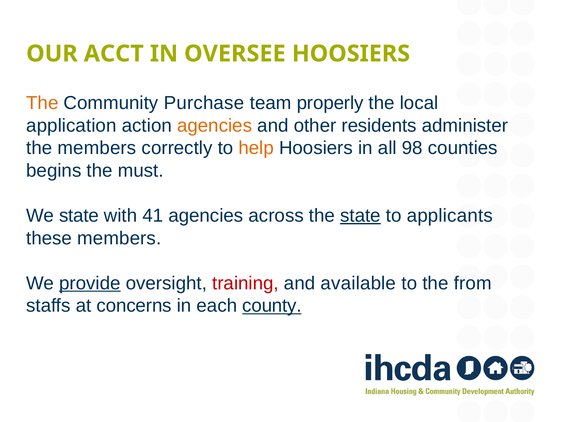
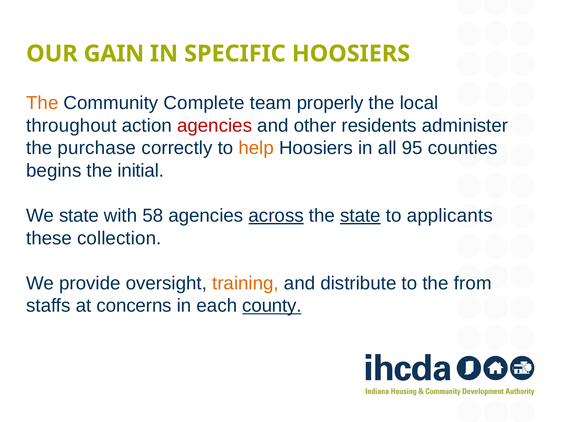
ACCT: ACCT -> GAIN
OVERSEE: OVERSEE -> SPECIFIC
Purchase: Purchase -> Complete
application: application -> throughout
agencies at (215, 125) colour: orange -> red
the members: members -> purchase
98: 98 -> 95
must: must -> initial
41: 41 -> 58
across underline: none -> present
these members: members -> collection
provide underline: present -> none
training colour: red -> orange
available: available -> distribute
